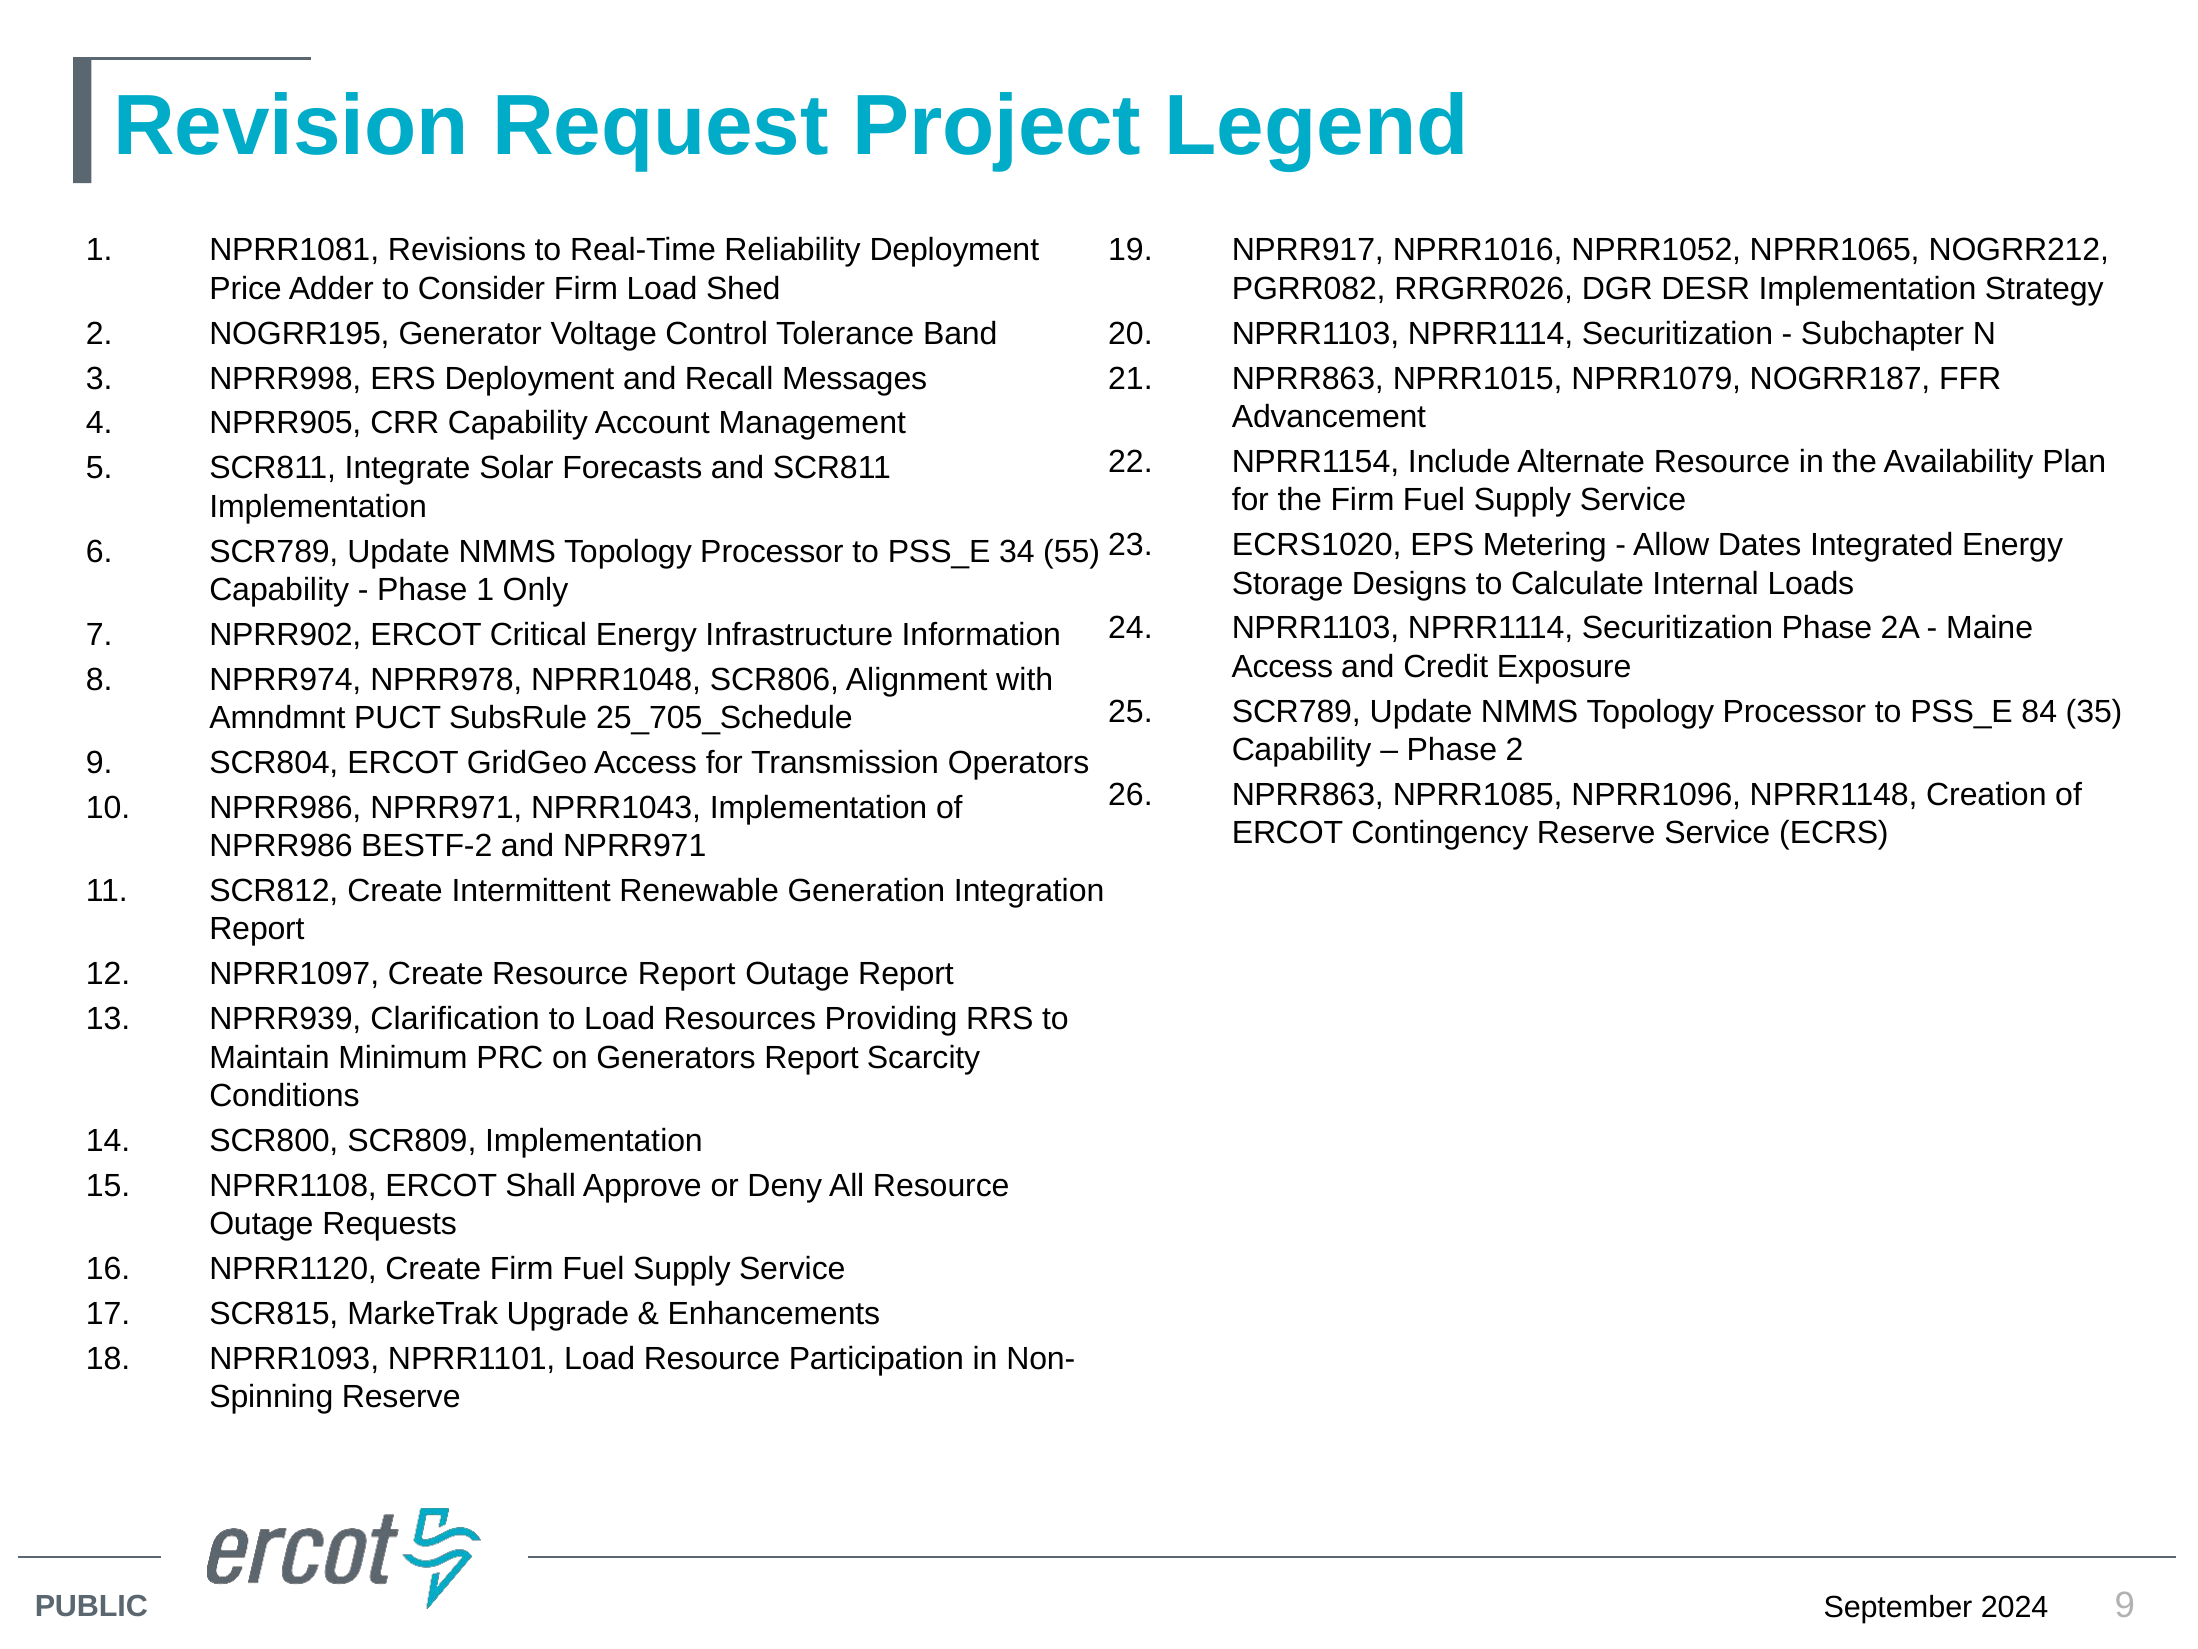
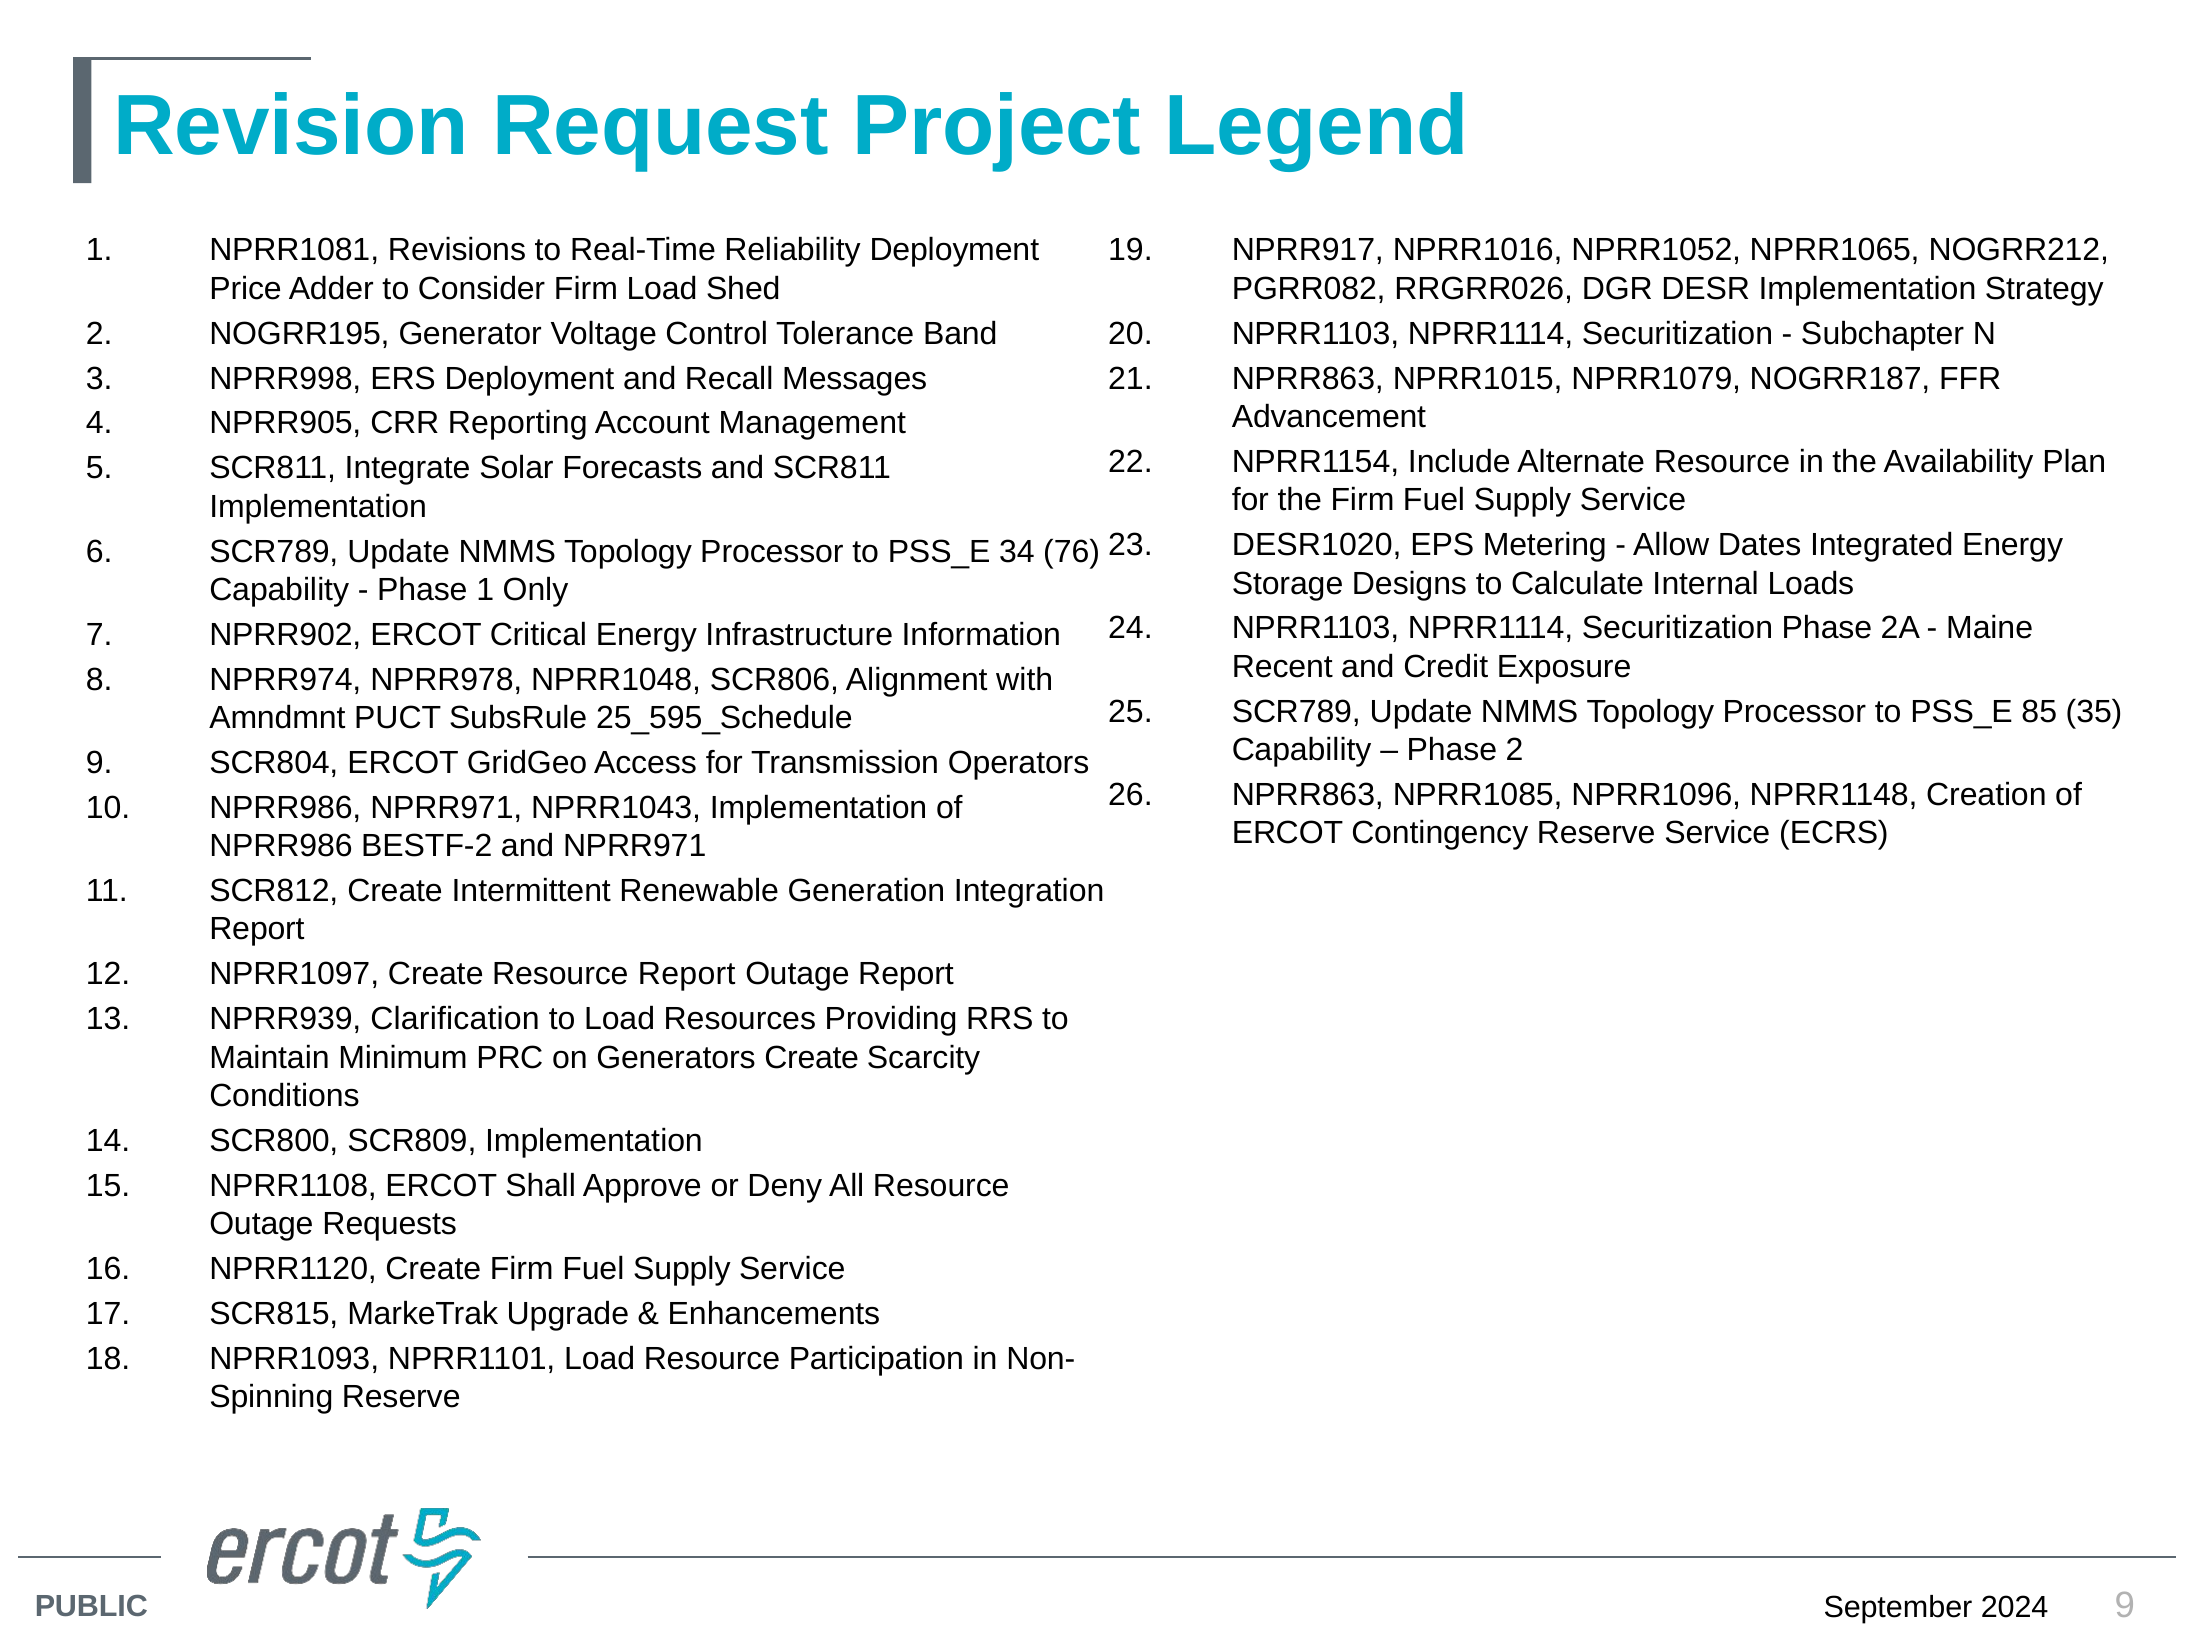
CRR Capability: Capability -> Reporting
ECRS1020: ECRS1020 -> DESR1020
55: 55 -> 76
Access at (1282, 667): Access -> Recent
84: 84 -> 85
25_705_Schedule: 25_705_Schedule -> 25_595_Schedule
Generators Report: Report -> Create
